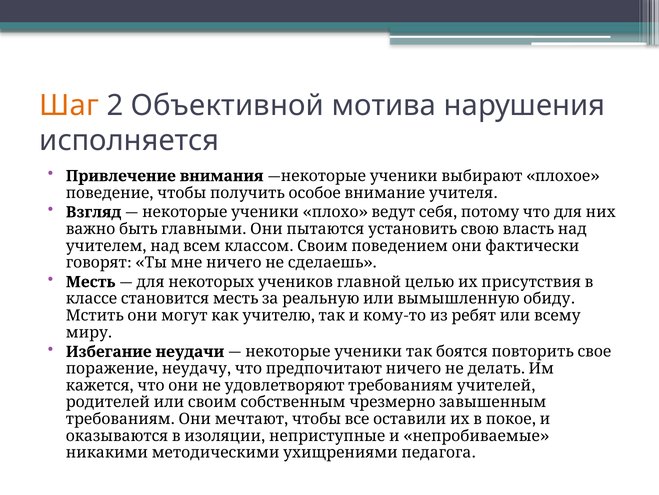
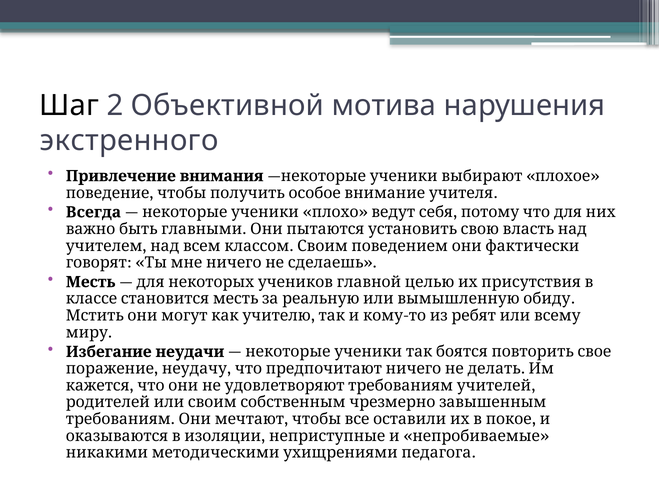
Шаг colour: orange -> black
исполняется: исполняется -> экстренного
Взгляд: Взгляд -> Всегда
